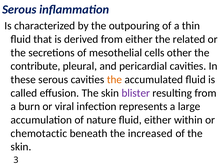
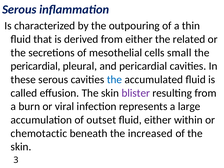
other: other -> small
contribute at (35, 66): contribute -> pericardial
the at (114, 80) colour: orange -> blue
nature: nature -> outset
